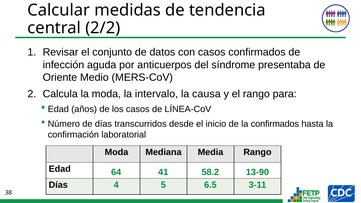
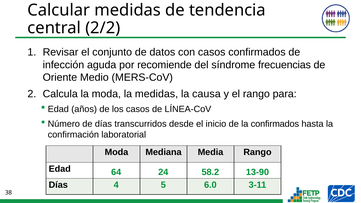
anticuerpos: anticuerpos -> recomiende
presentaba: presentaba -> frecuencias
la intervalo: intervalo -> medidas
41: 41 -> 24
6.5: 6.5 -> 6.0
